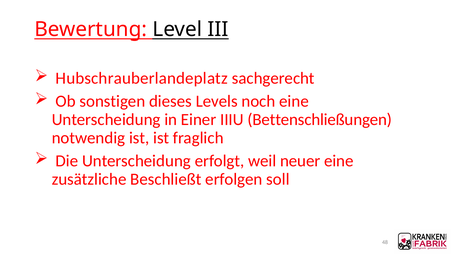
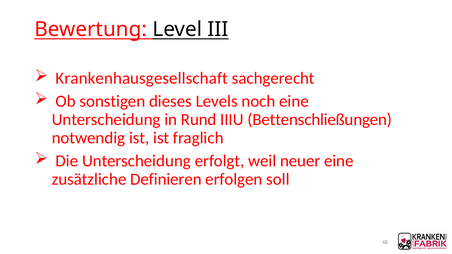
Hubschrauberlandeplatz: Hubschrauberlandeplatz -> Krankenhausgesellschaft
Einer: Einer -> Rund
Beschließt: Beschließt -> Definieren
